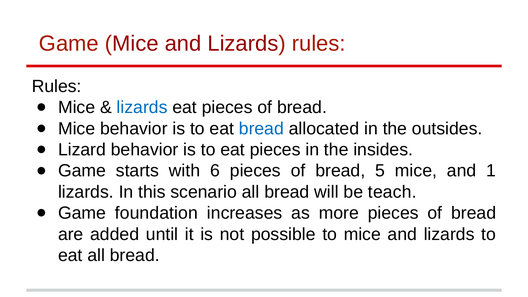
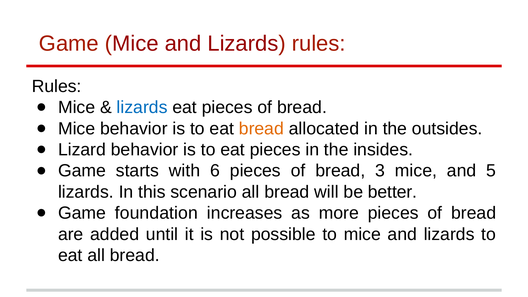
bread at (261, 129) colour: blue -> orange
5: 5 -> 3
1: 1 -> 5
teach: teach -> better
